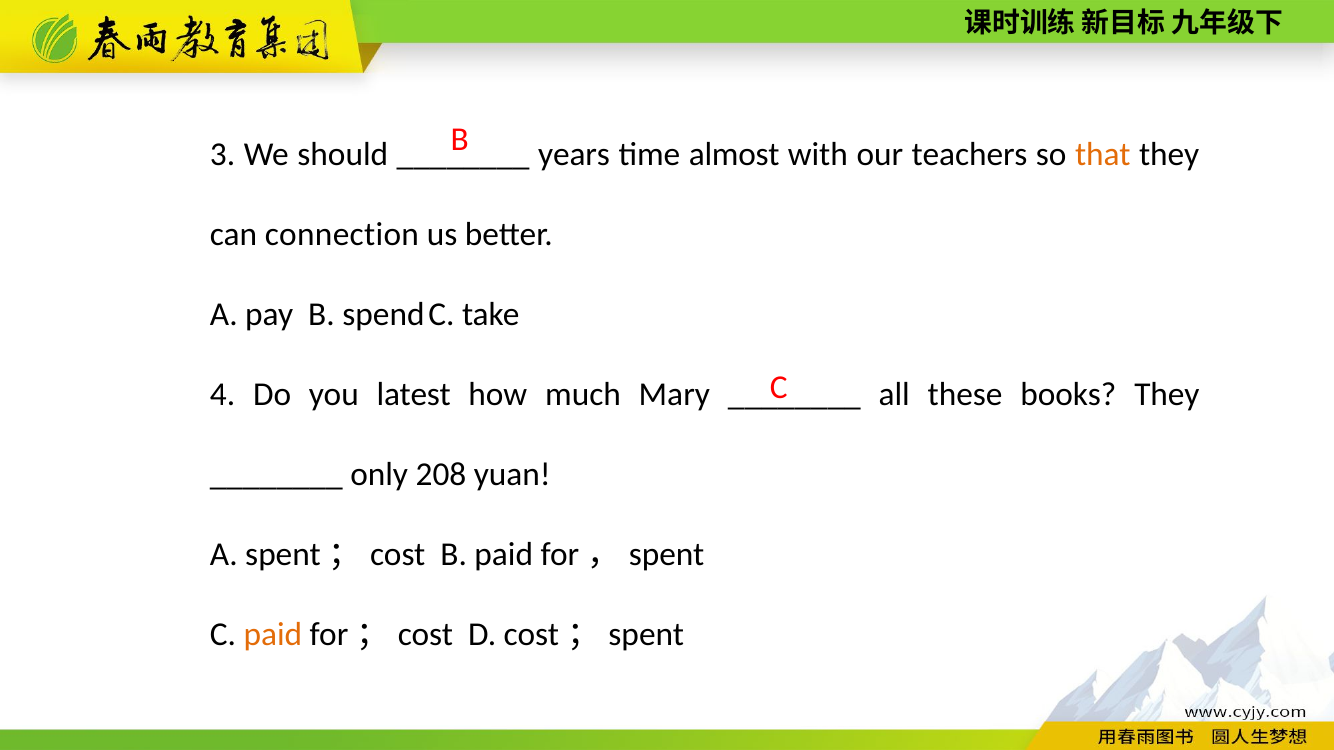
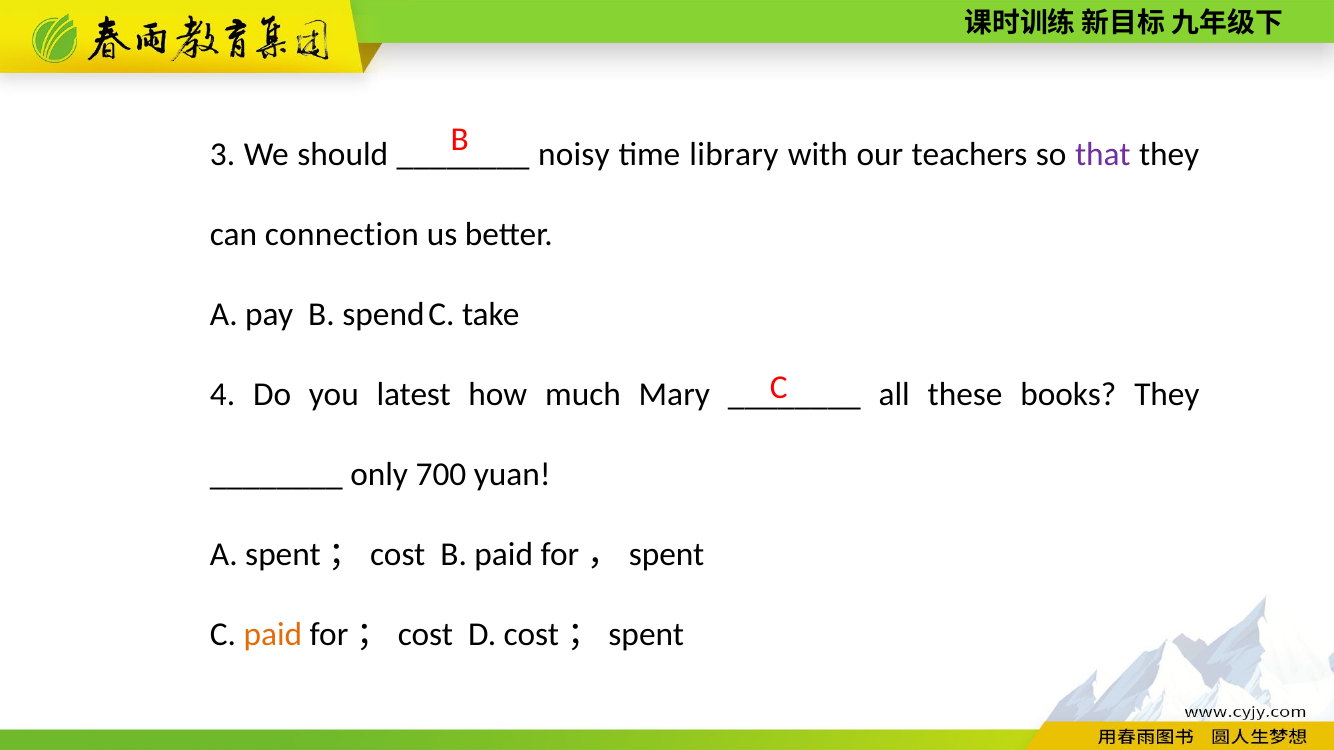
years: years -> noisy
almost: almost -> library
that colour: orange -> purple
208: 208 -> 700
